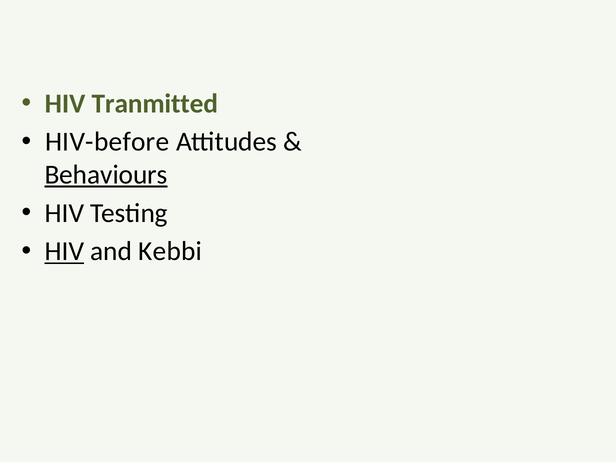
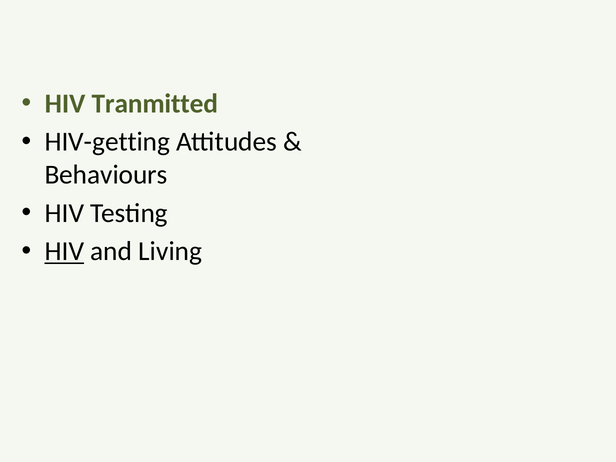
HIV-before: HIV-before -> HIV-getting
Behaviours underline: present -> none
Kebbi: Kebbi -> Living
